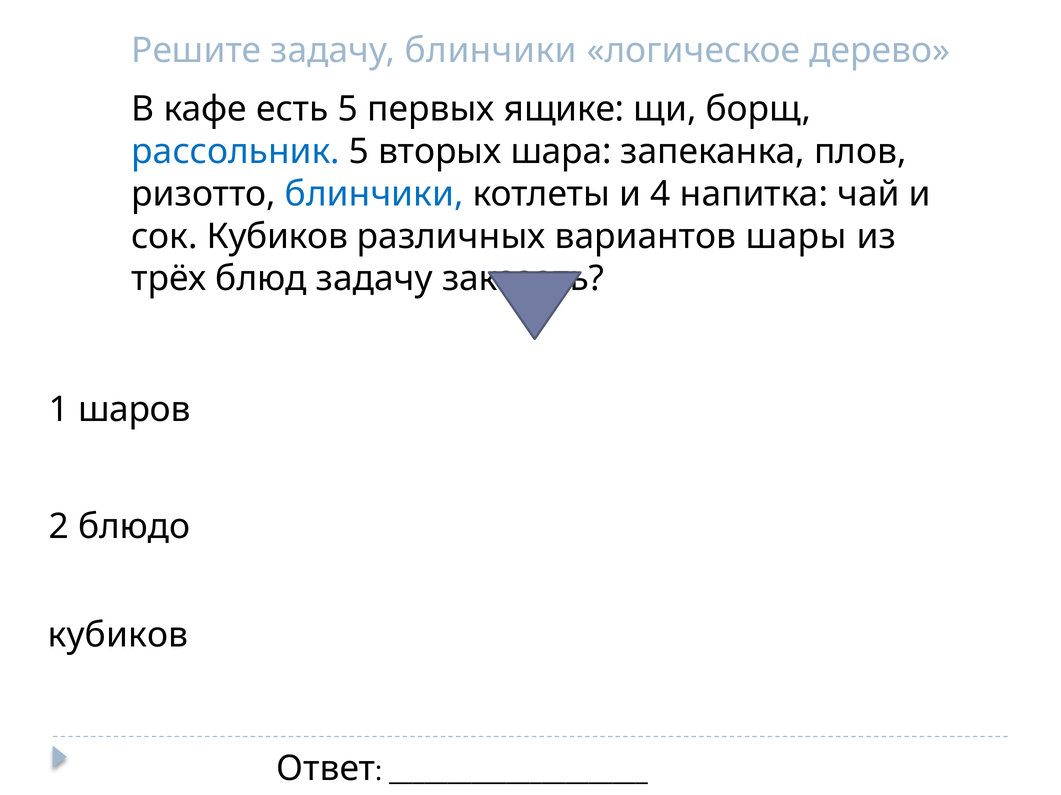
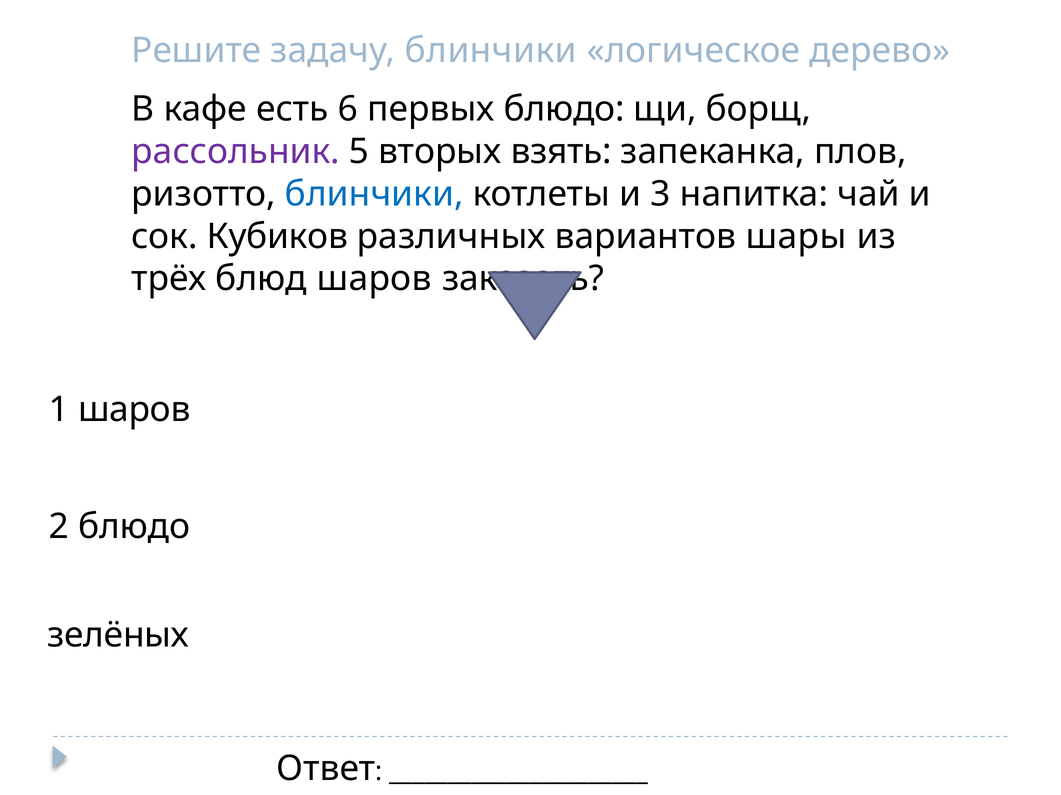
есть 5: 5 -> 6
первых ящике: ящике -> блюдо
рассольник colour: blue -> purple
шара: шара -> взять
4: 4 -> 3
блюд задачу: задачу -> шаров
кубиков at (118, 636): кубиков -> зелёных
